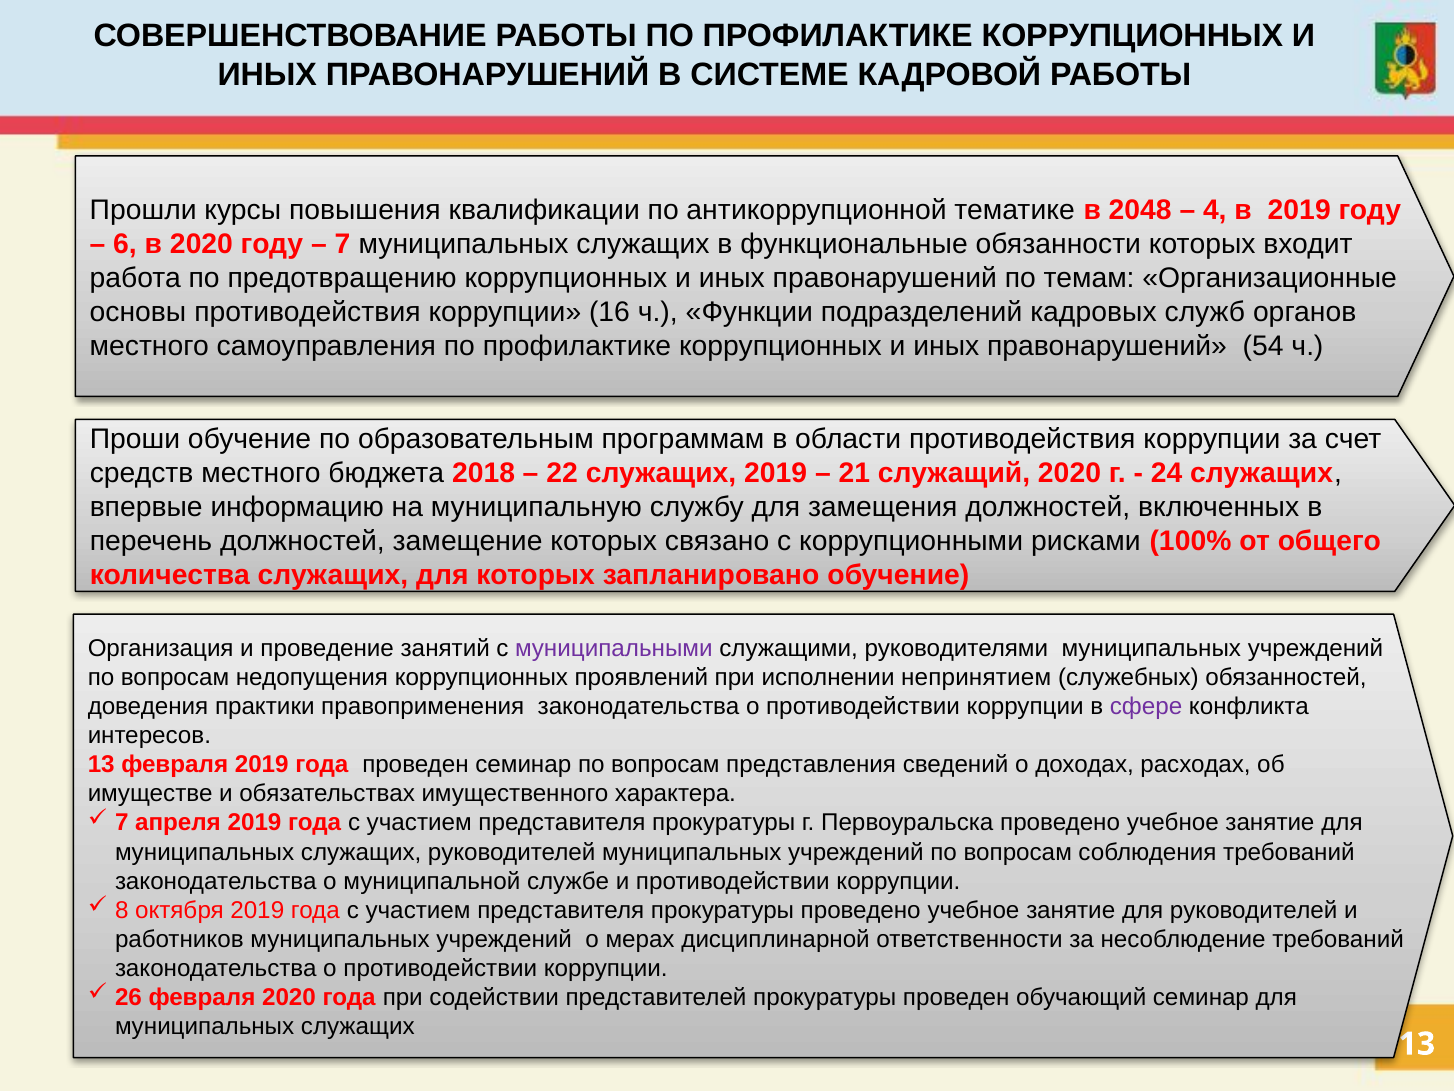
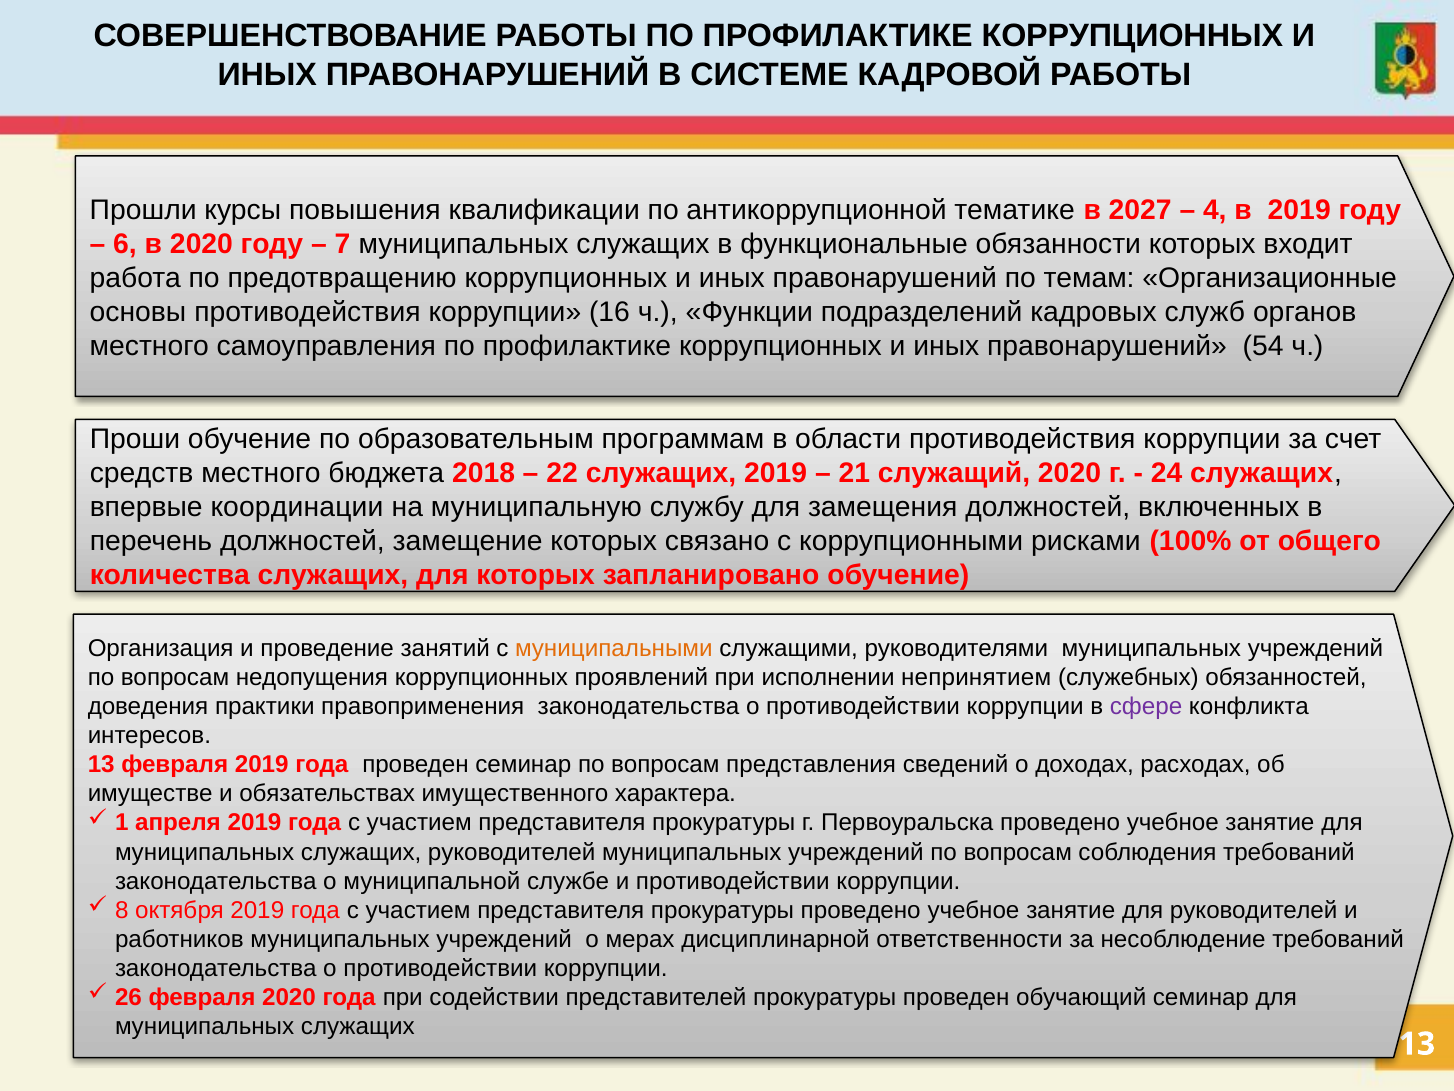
2048: 2048 -> 2027
информацию: информацию -> координации
муниципальными colour: purple -> orange
7 at (122, 823): 7 -> 1
